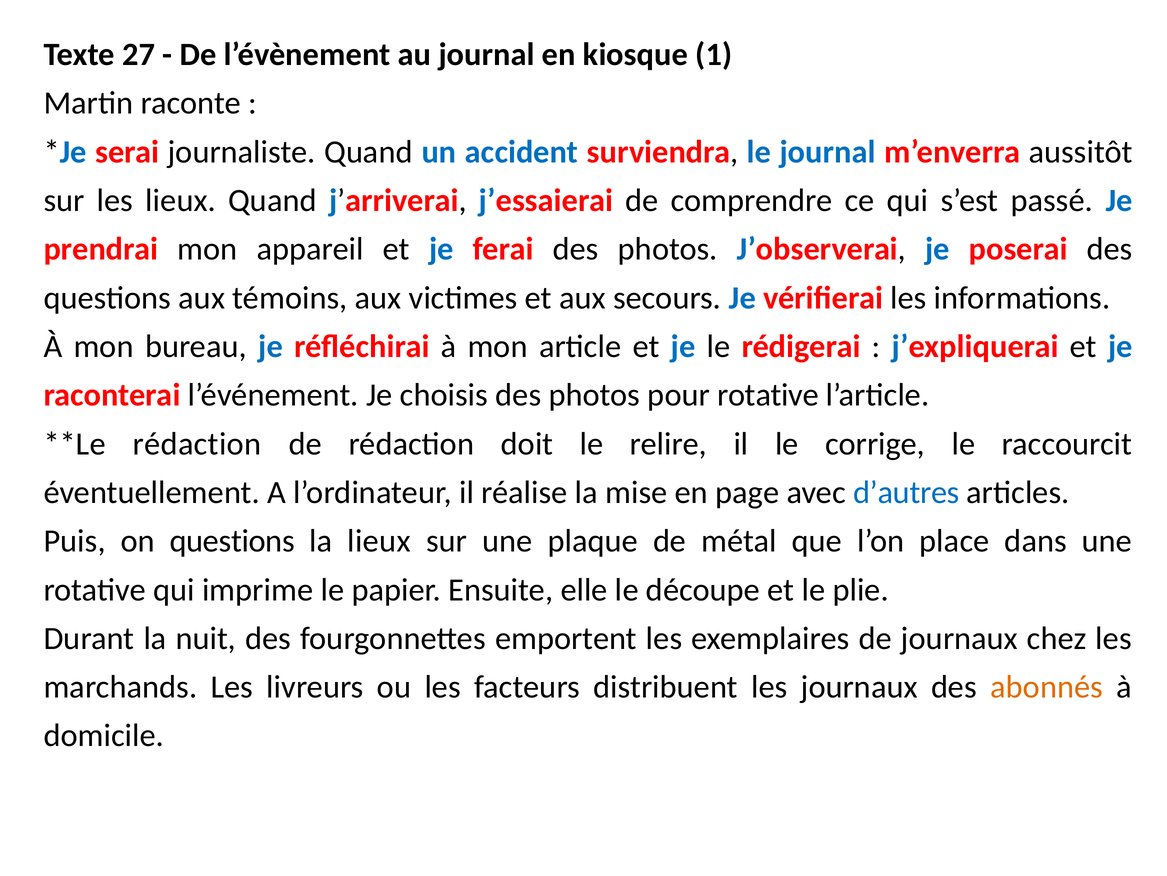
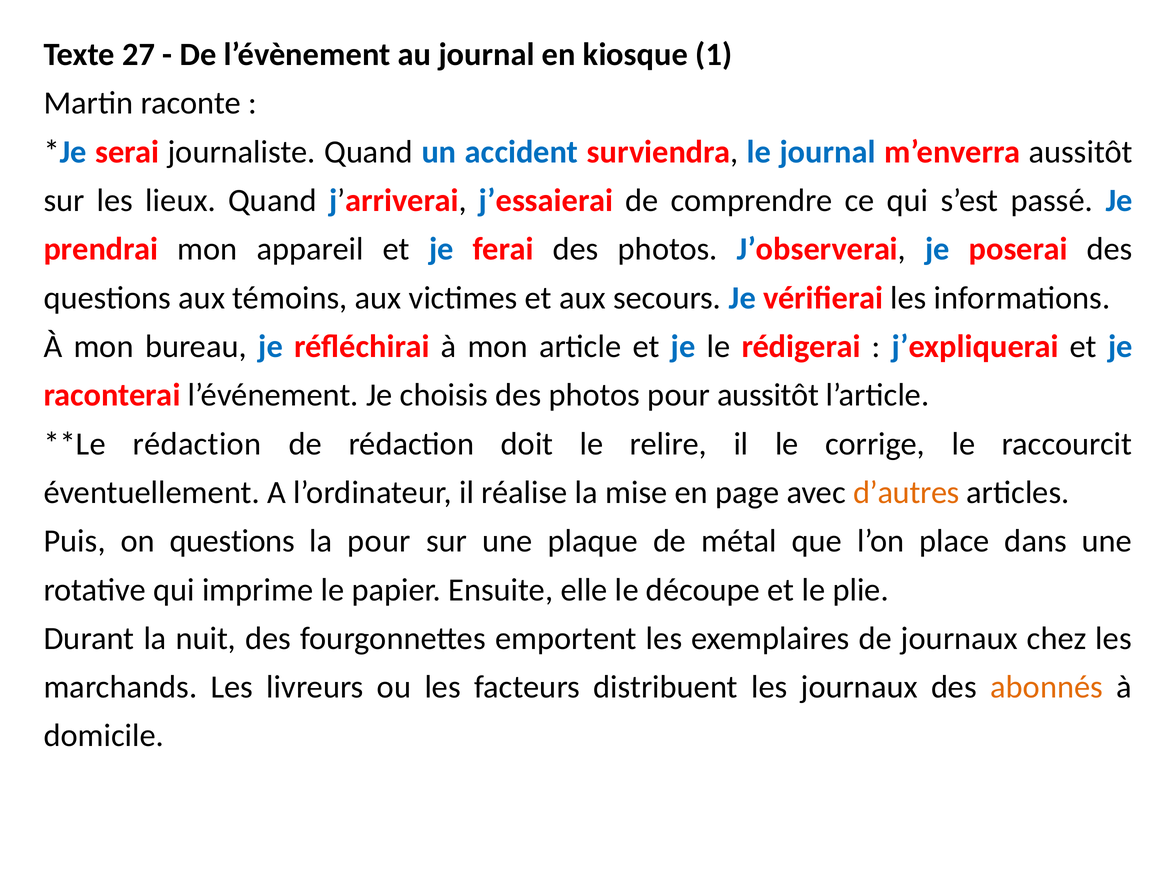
pour rotative: rotative -> aussitôt
d’autres colour: blue -> orange
la lieux: lieux -> pour
